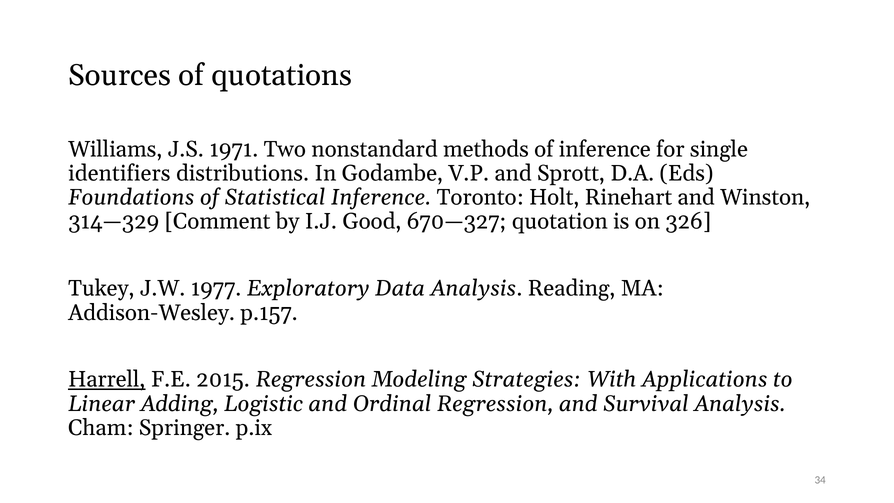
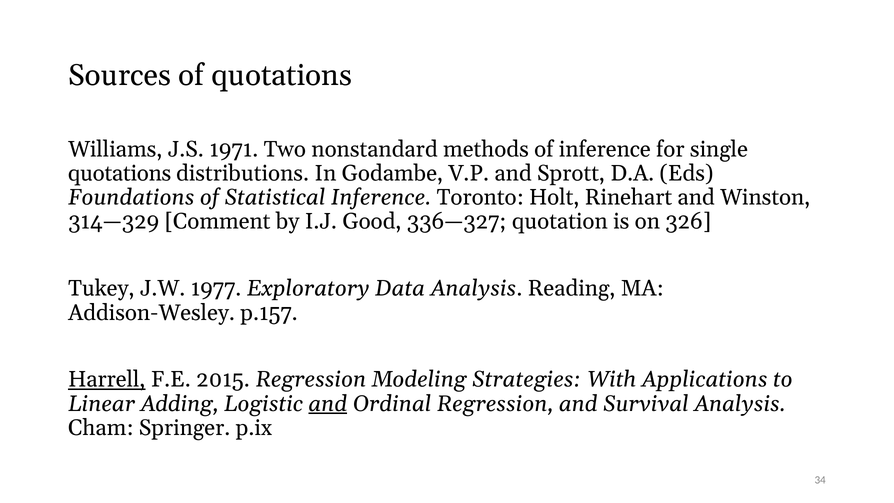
identifiers at (119, 173): identifiers -> quotations
670—327: 670—327 -> 336—327
and at (328, 404) underline: none -> present
